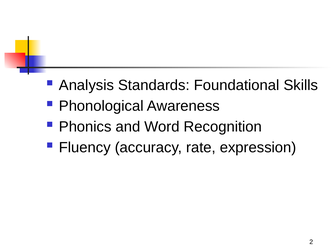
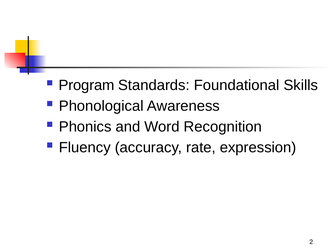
Analysis: Analysis -> Program
